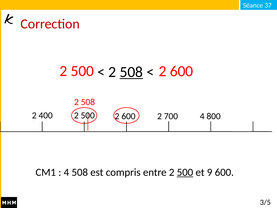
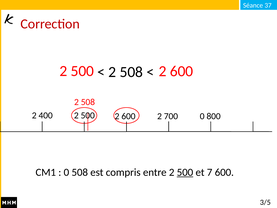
508 at (131, 72) underline: present -> none
700 4: 4 -> 0
4 at (66, 172): 4 -> 0
9: 9 -> 7
